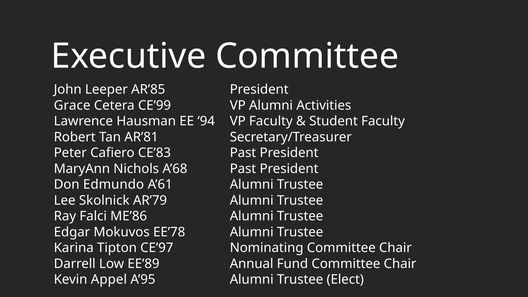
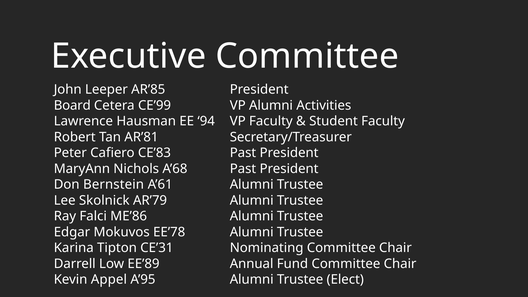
Grace: Grace -> Board
Edmundo: Edmundo -> Bernstein
CE’97: CE’97 -> CE’31
